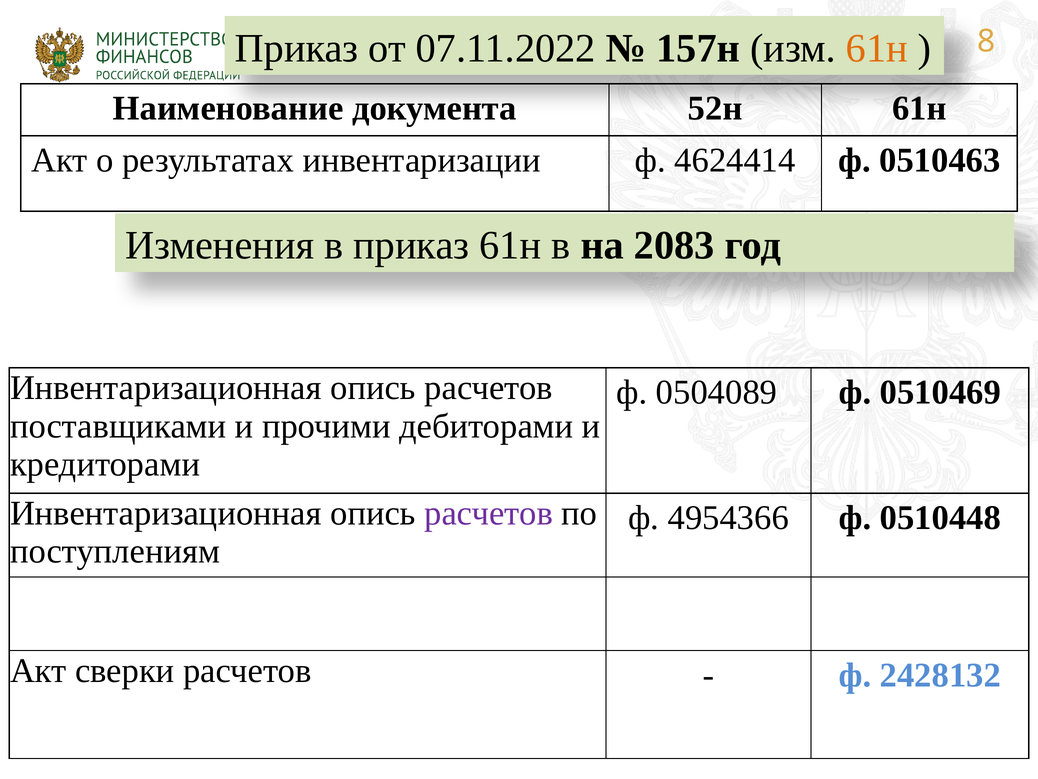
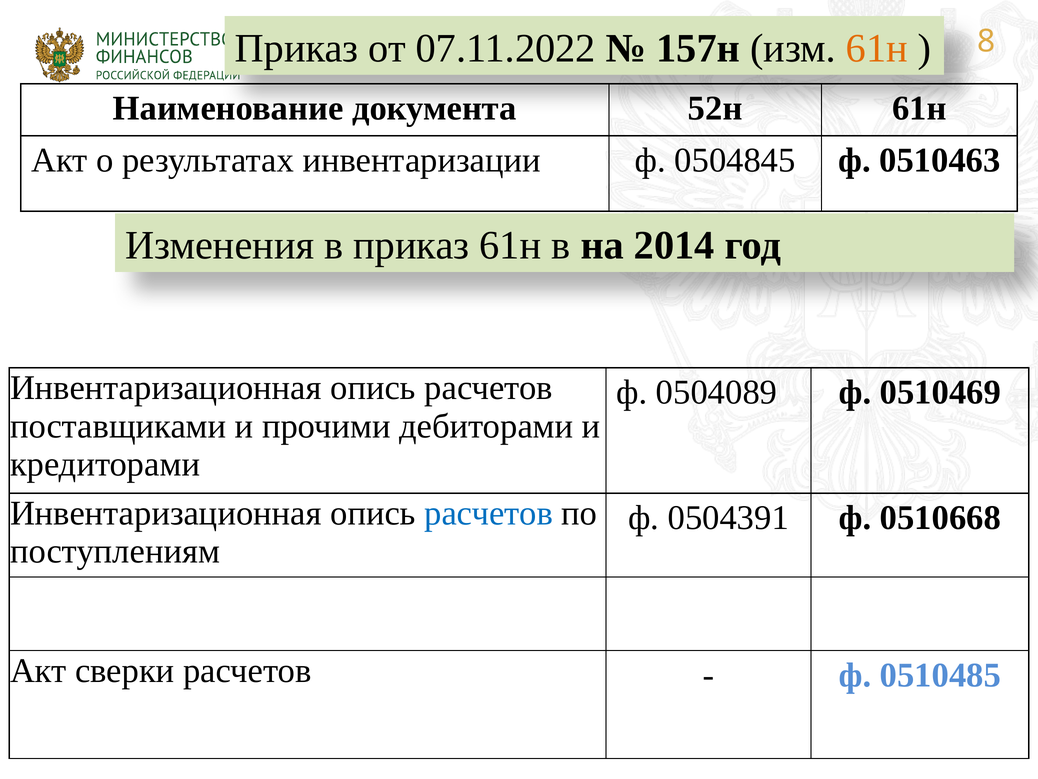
4624414: 4624414 -> 0504845
2083: 2083 -> 2014
расчетов at (489, 513) colour: purple -> blue
4954366: 4954366 -> 0504391
0510448: 0510448 -> 0510668
2428132: 2428132 -> 0510485
